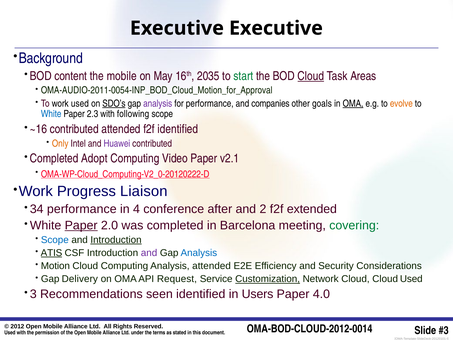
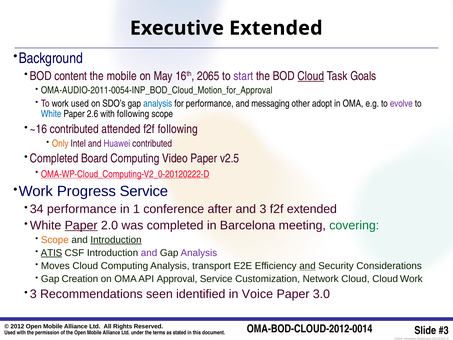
Executive Executive: Executive -> Extended
2035: 2035 -> 2065
start colour: green -> purple
Areas: Areas -> Goals
SDO’s underline: present -> none
analysis at (158, 103) colour: purple -> blue
companies: companies -> messaging
goals: goals -> adopt
OMA at (353, 103) underline: present -> none
evolve colour: orange -> purple
2.3: 2.3 -> 2.6
f2f identified: identified -> following
Adopt: Adopt -> Board
v2.1: v2.1 -> v2.5
Progress Liaison: Liaison -> Service
4: 4 -> 1
2: 2 -> 3
Scope at (55, 240) colour: blue -> orange
Analysis at (199, 253) colour: blue -> purple
Motion: Motion -> Moves
Analysis attended: attended -> transport
and at (307, 266) underline: none -> present
Delivery: Delivery -> Creation
Request: Request -> Approval
Customization underline: present -> none
Cloud Used: Used -> Work
Users: Users -> Voice
4.0: 4.0 -> 3.0
